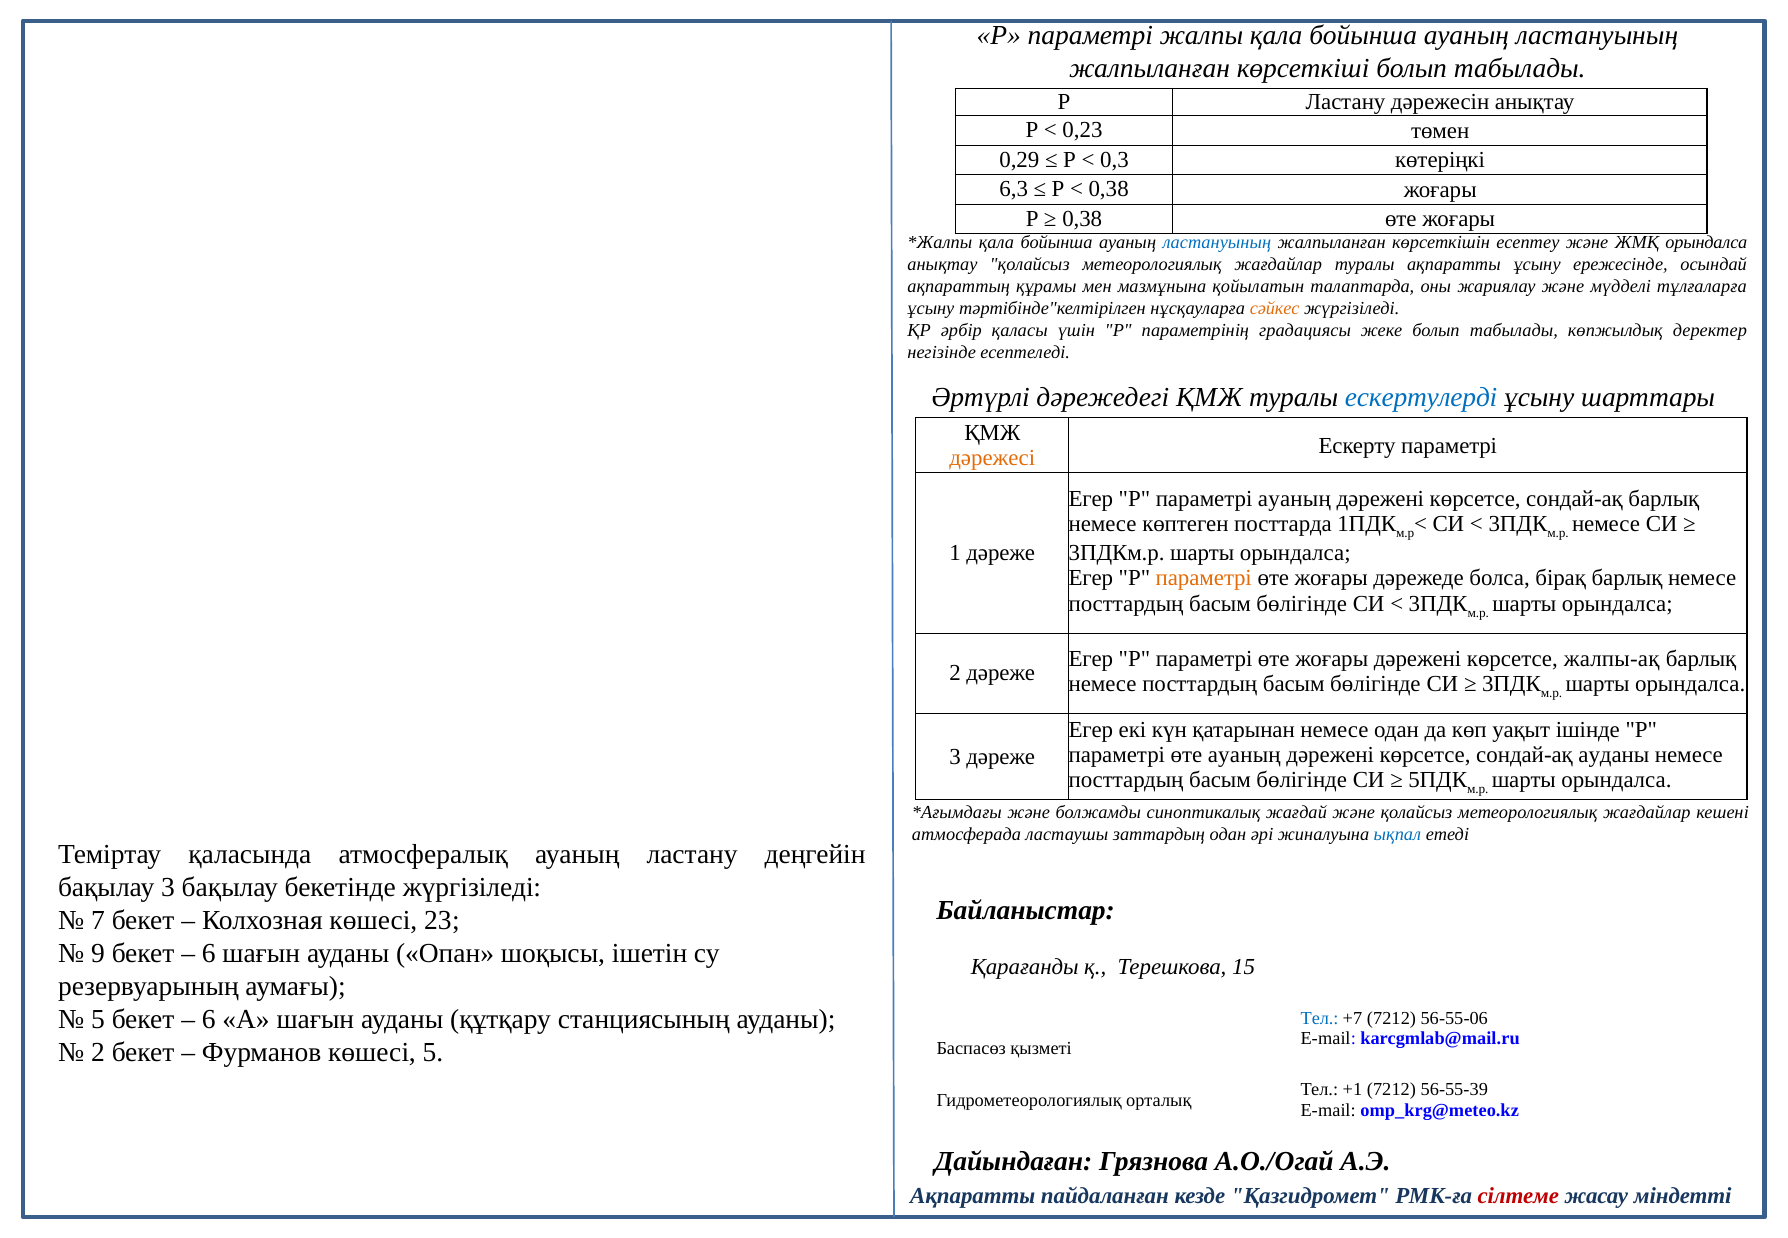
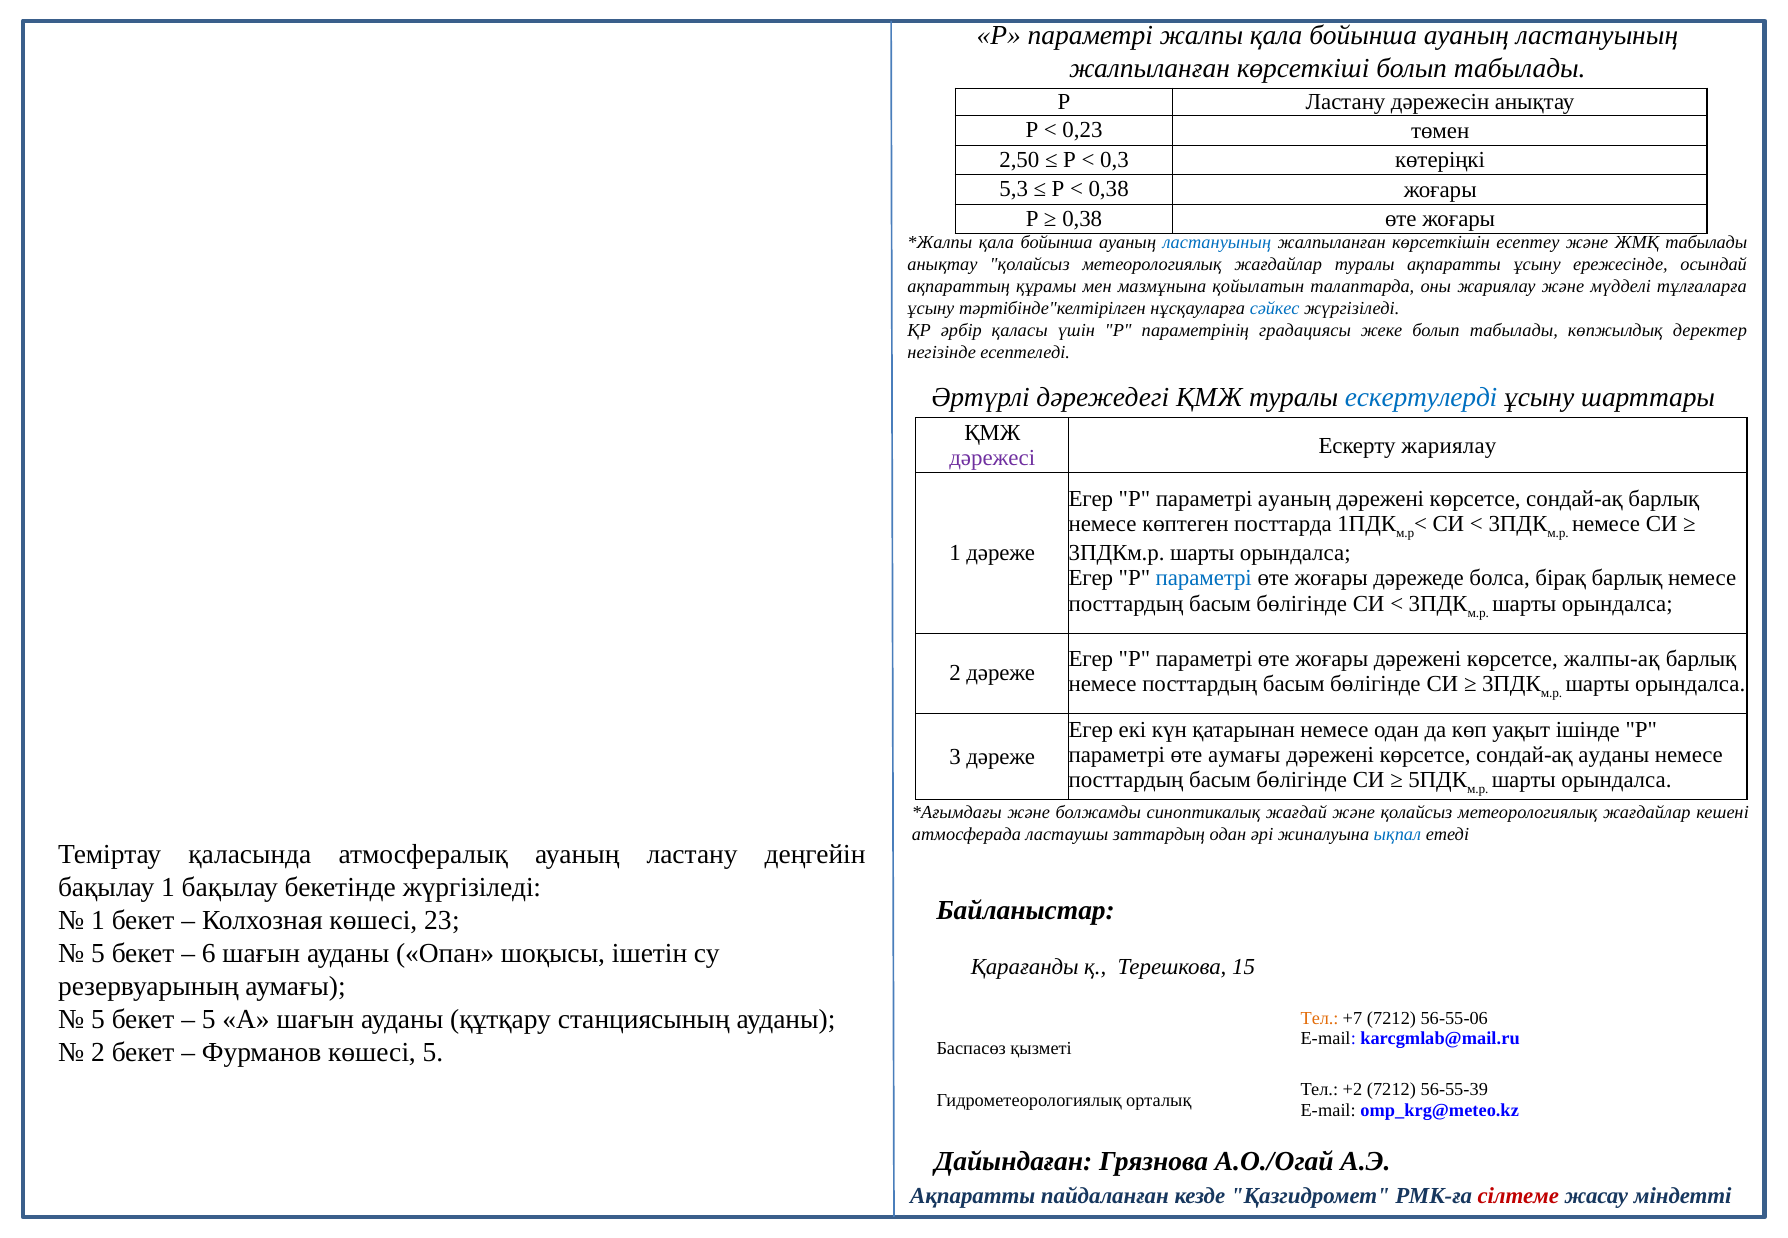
0,29: 0,29 -> 2,50
6,3: 6,3 -> 5,3
ЖМҚ орындалса: орындалса -> табылады
сәйкес colour: orange -> blue
Ескерту параметрі: параметрі -> жариялау
дәрежесі colour: orange -> purple
параметрі at (1204, 578) colour: orange -> blue
өте ауаның: ауаның -> аумағы
бақылау 3: 3 -> 1
7 at (98, 921): 7 -> 1
9 at (98, 954): 9 -> 5
6 at (209, 1020): 6 -> 5
Тел at (1320, 1018) colour: blue -> orange
+1: +1 -> +2
